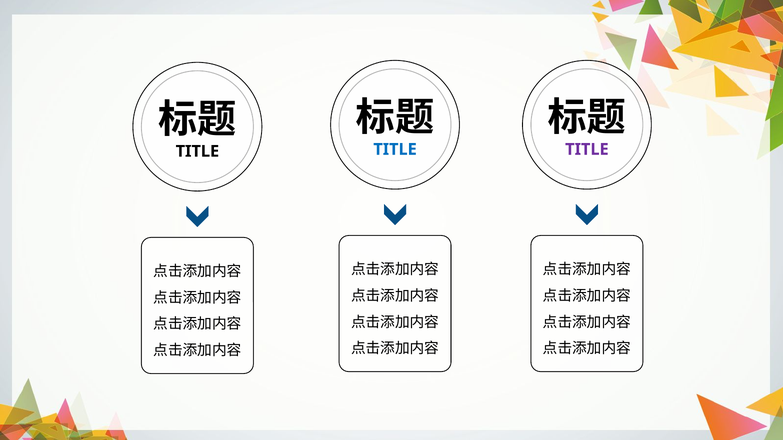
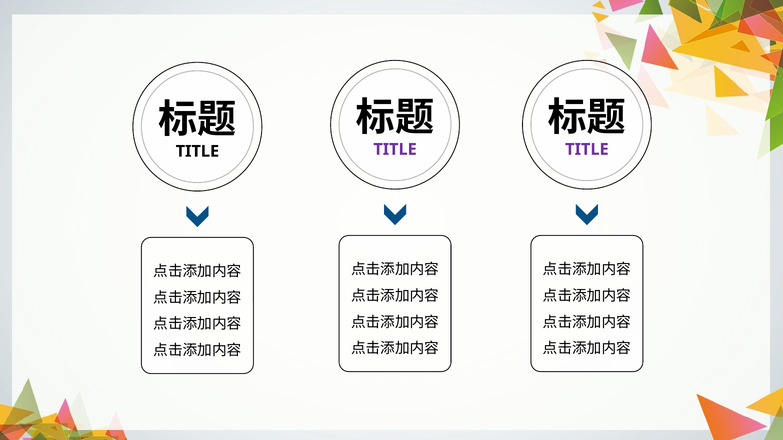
TITLE at (395, 150) colour: blue -> purple
